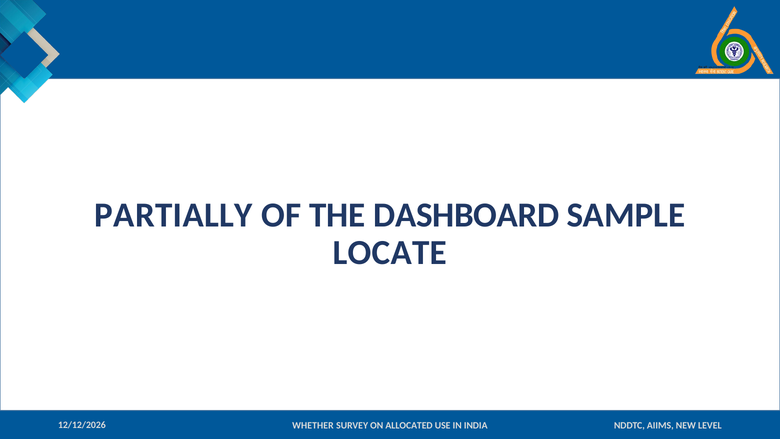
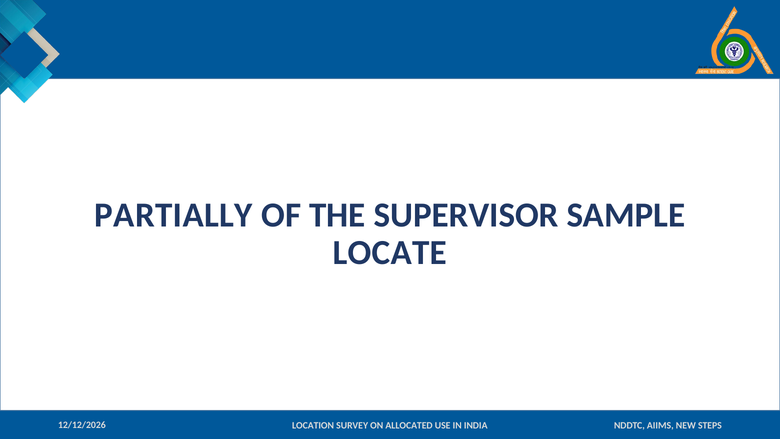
DASHBOARD: DASHBOARD -> SUPERVISOR
WHETHER: WHETHER -> LOCATION
LEVEL: LEVEL -> STEPS
